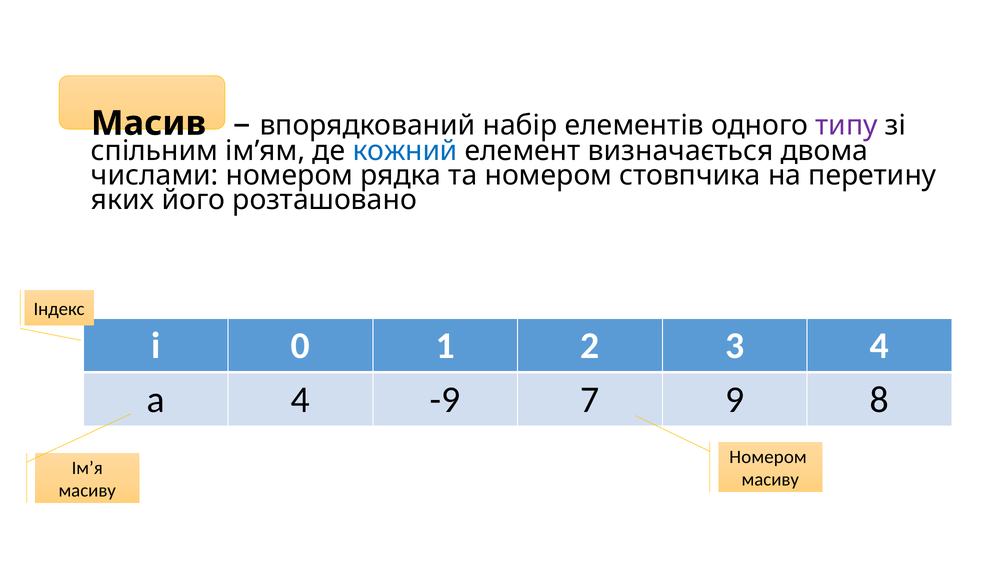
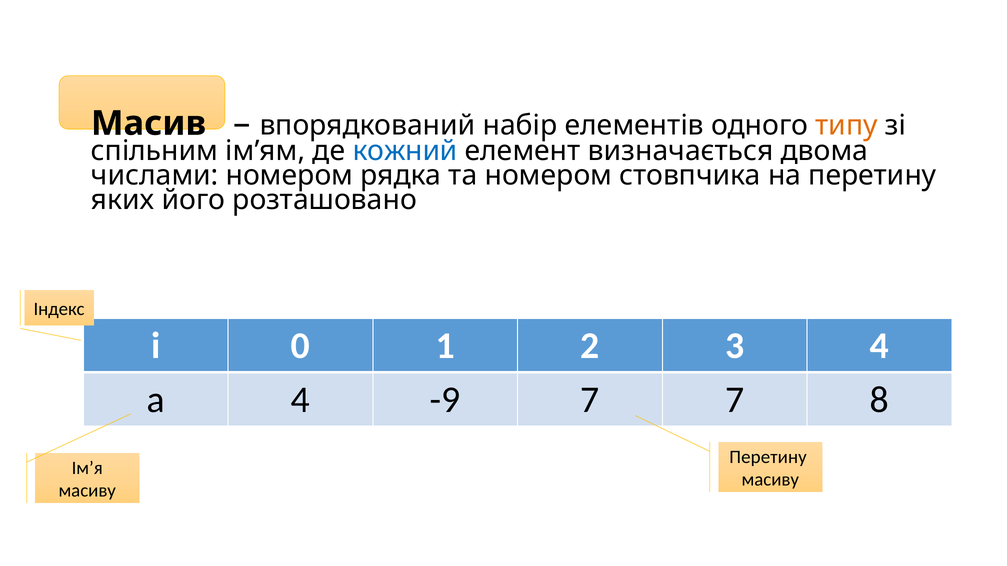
типу colour: purple -> orange
7 9: 9 -> 7
Номером at (768, 457): Номером -> Перетину
